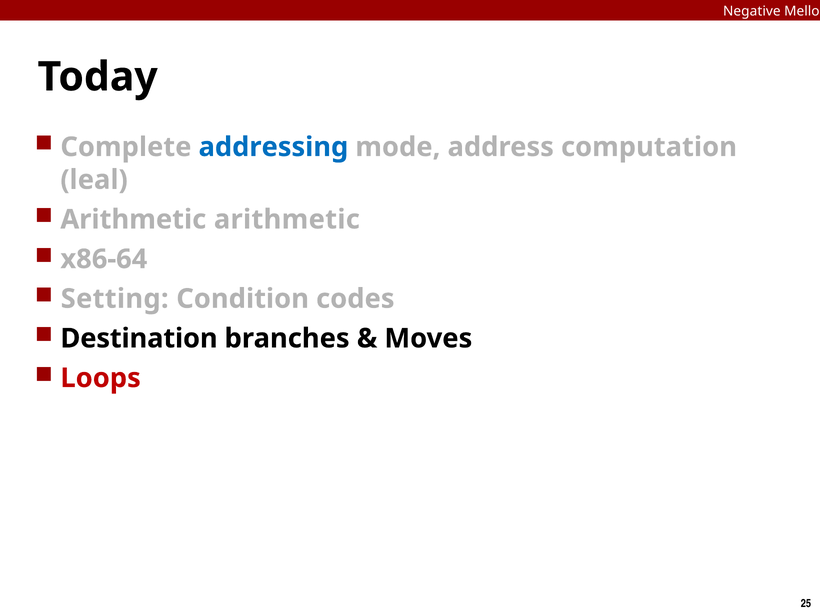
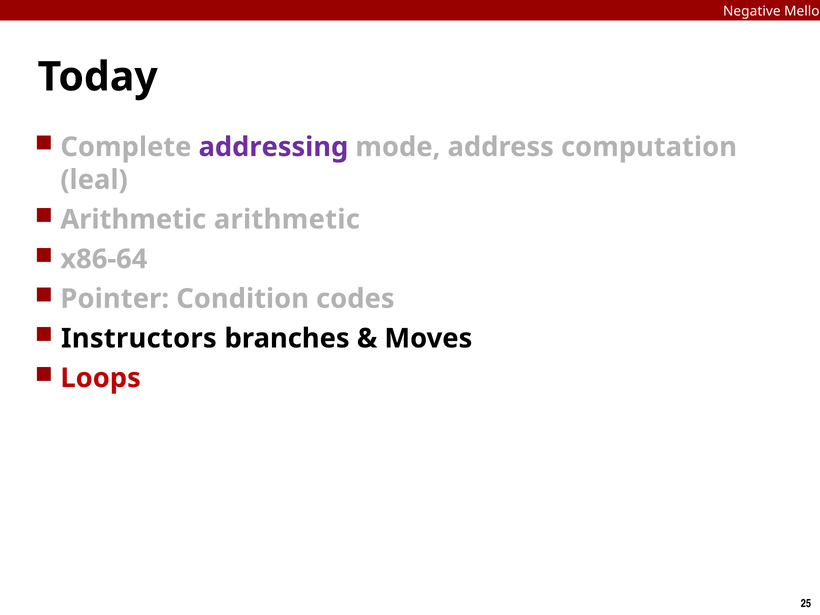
addressing colour: blue -> purple
Setting: Setting -> Pointer
Destination: Destination -> Instructors
